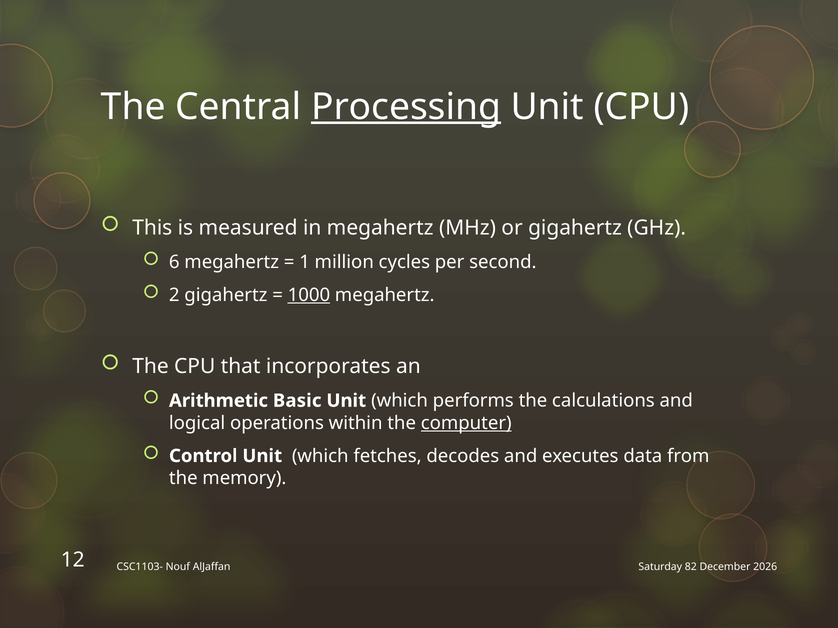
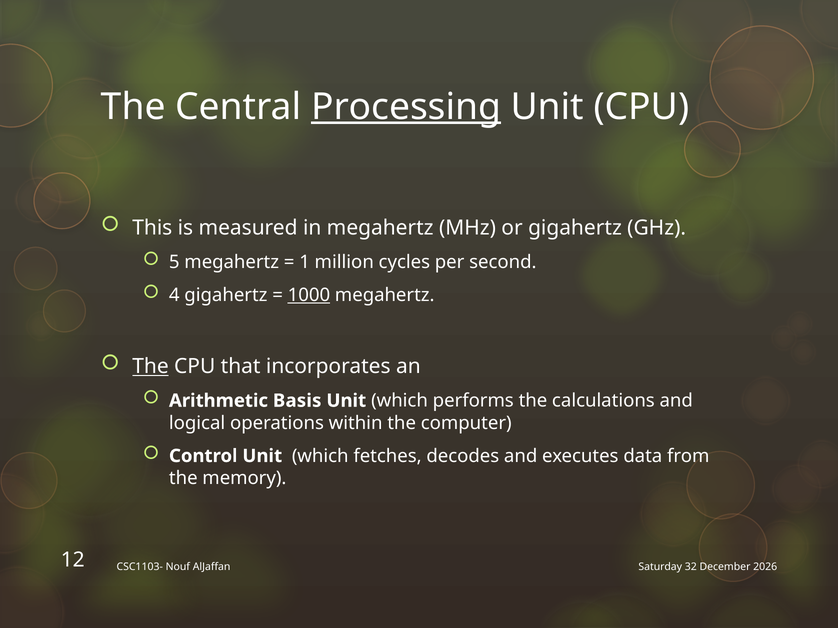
6: 6 -> 5
2: 2 -> 4
The at (151, 367) underline: none -> present
Basic: Basic -> Basis
computer underline: present -> none
82: 82 -> 32
